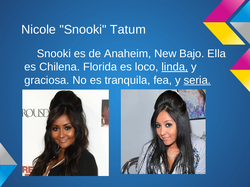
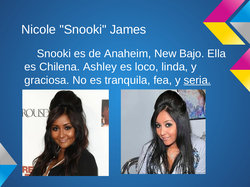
Tatum: Tatum -> James
Florida: Florida -> Ashley
linda underline: present -> none
